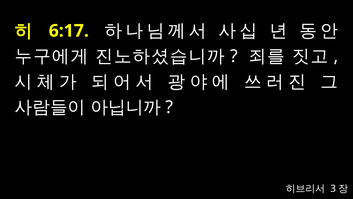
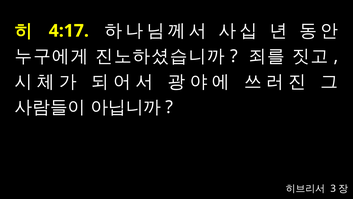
6:17: 6:17 -> 4:17
